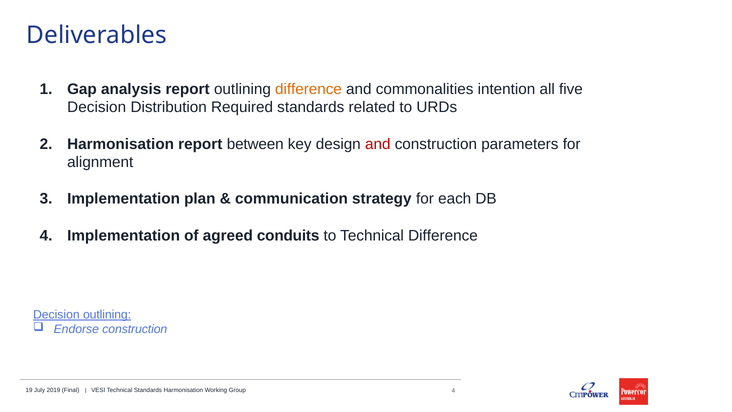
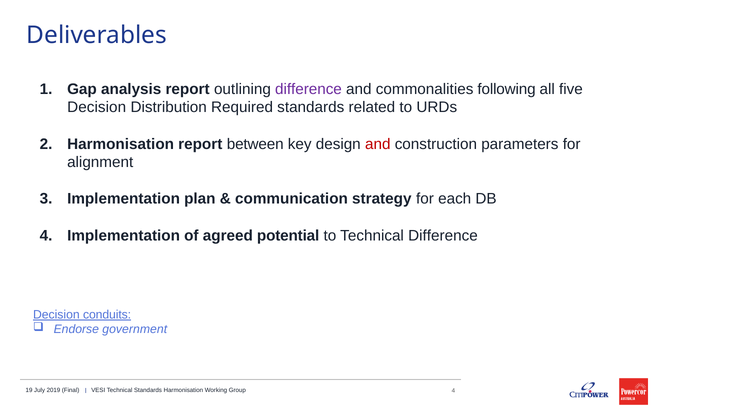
difference at (308, 89) colour: orange -> purple
intention: intention -> following
conduits: conduits -> potential
Decision outlining: outlining -> conduits
Endorse construction: construction -> government
